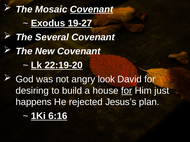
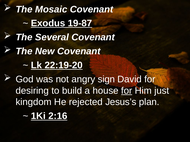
Covenant at (92, 9) underline: present -> none
19-27: 19-27 -> 19-87
look: look -> sign
happens: happens -> kingdom
6:16: 6:16 -> 2:16
